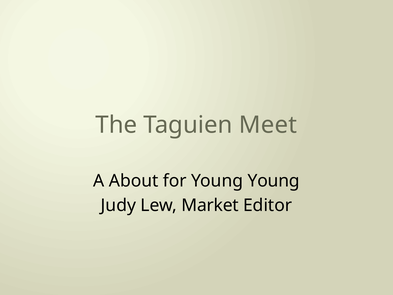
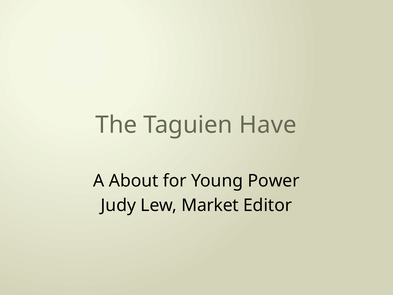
Meet: Meet -> Have
Young Young: Young -> Power
